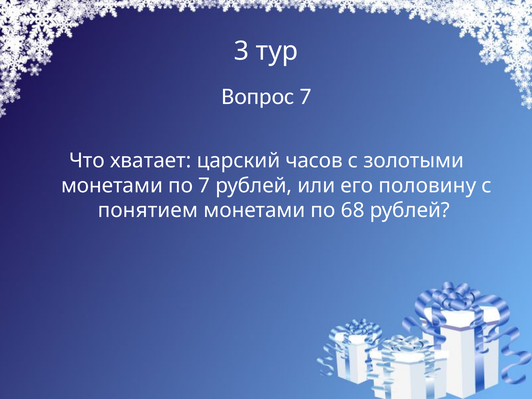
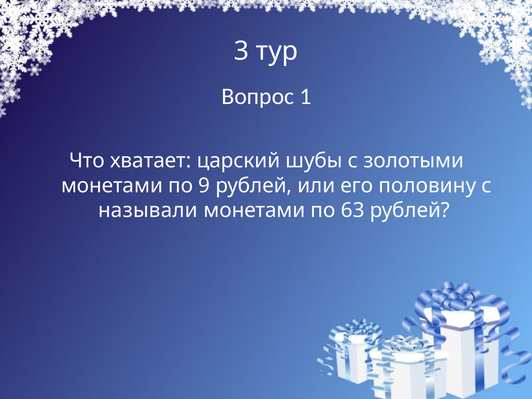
Вопрос 7: 7 -> 1
часов: часов -> шубы
по 7: 7 -> 9
понятием: понятием -> называли
68: 68 -> 63
